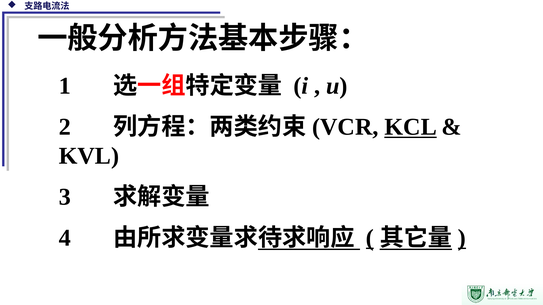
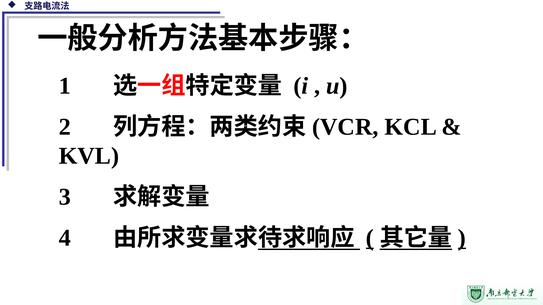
KCL underline: present -> none
